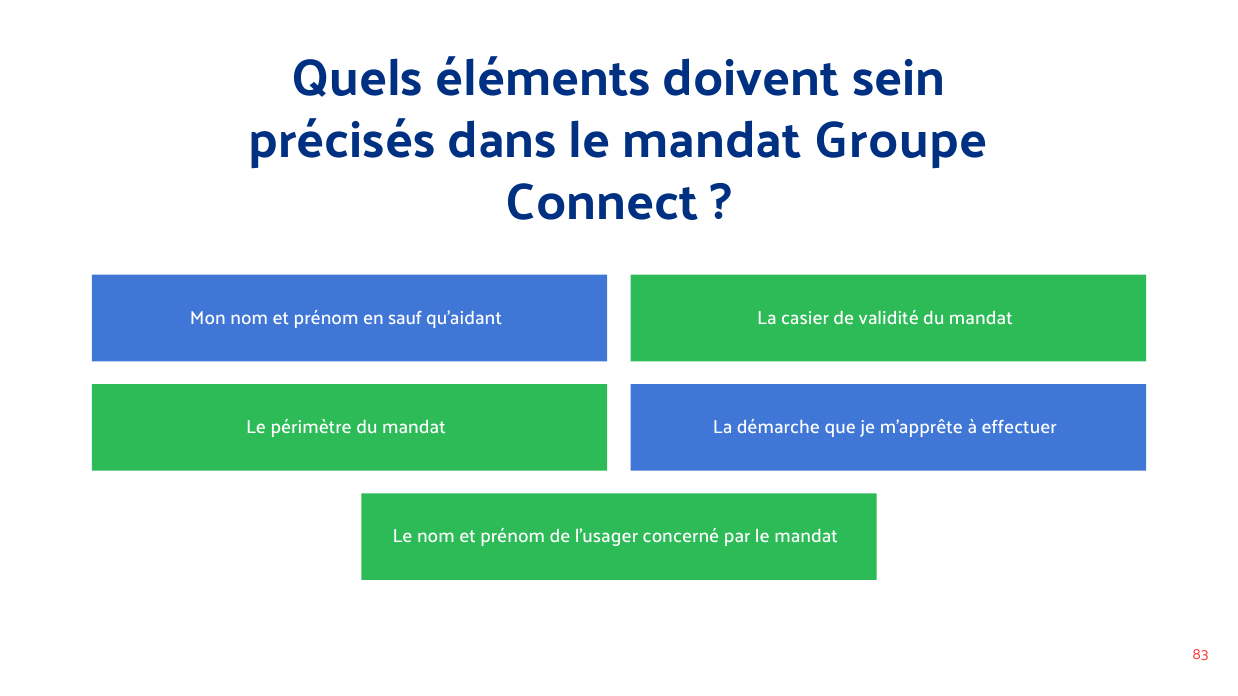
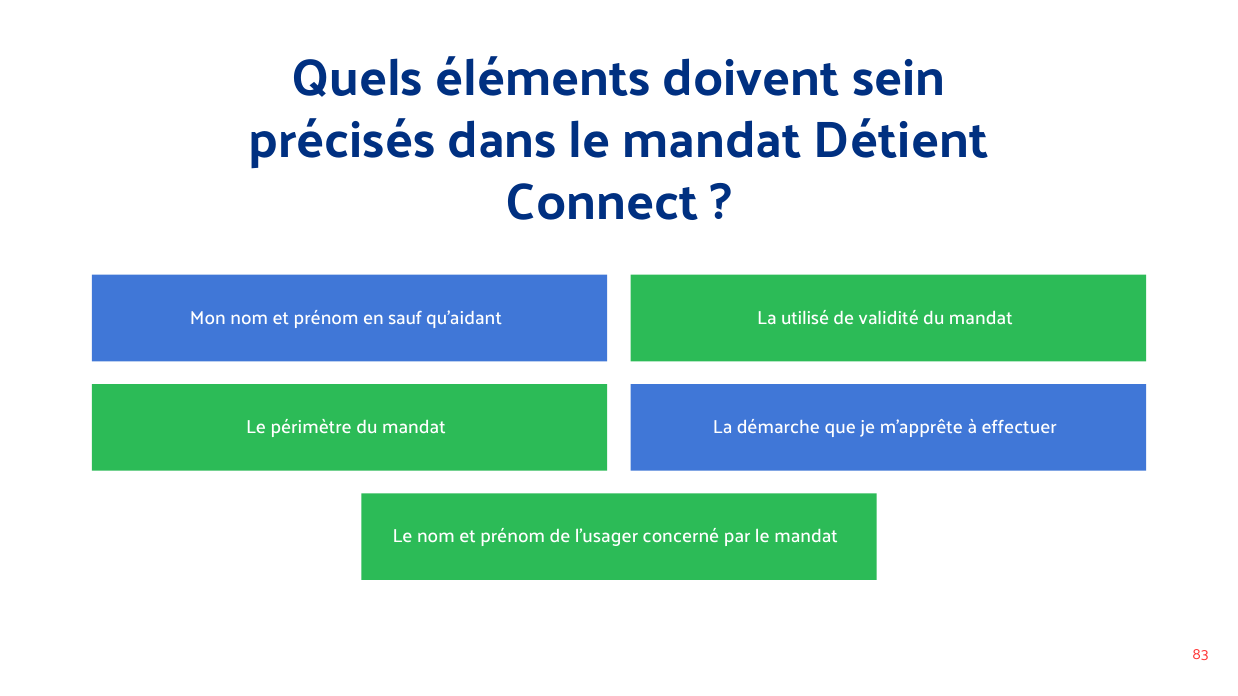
Groupe: Groupe -> Détient
casier: casier -> utilisé
